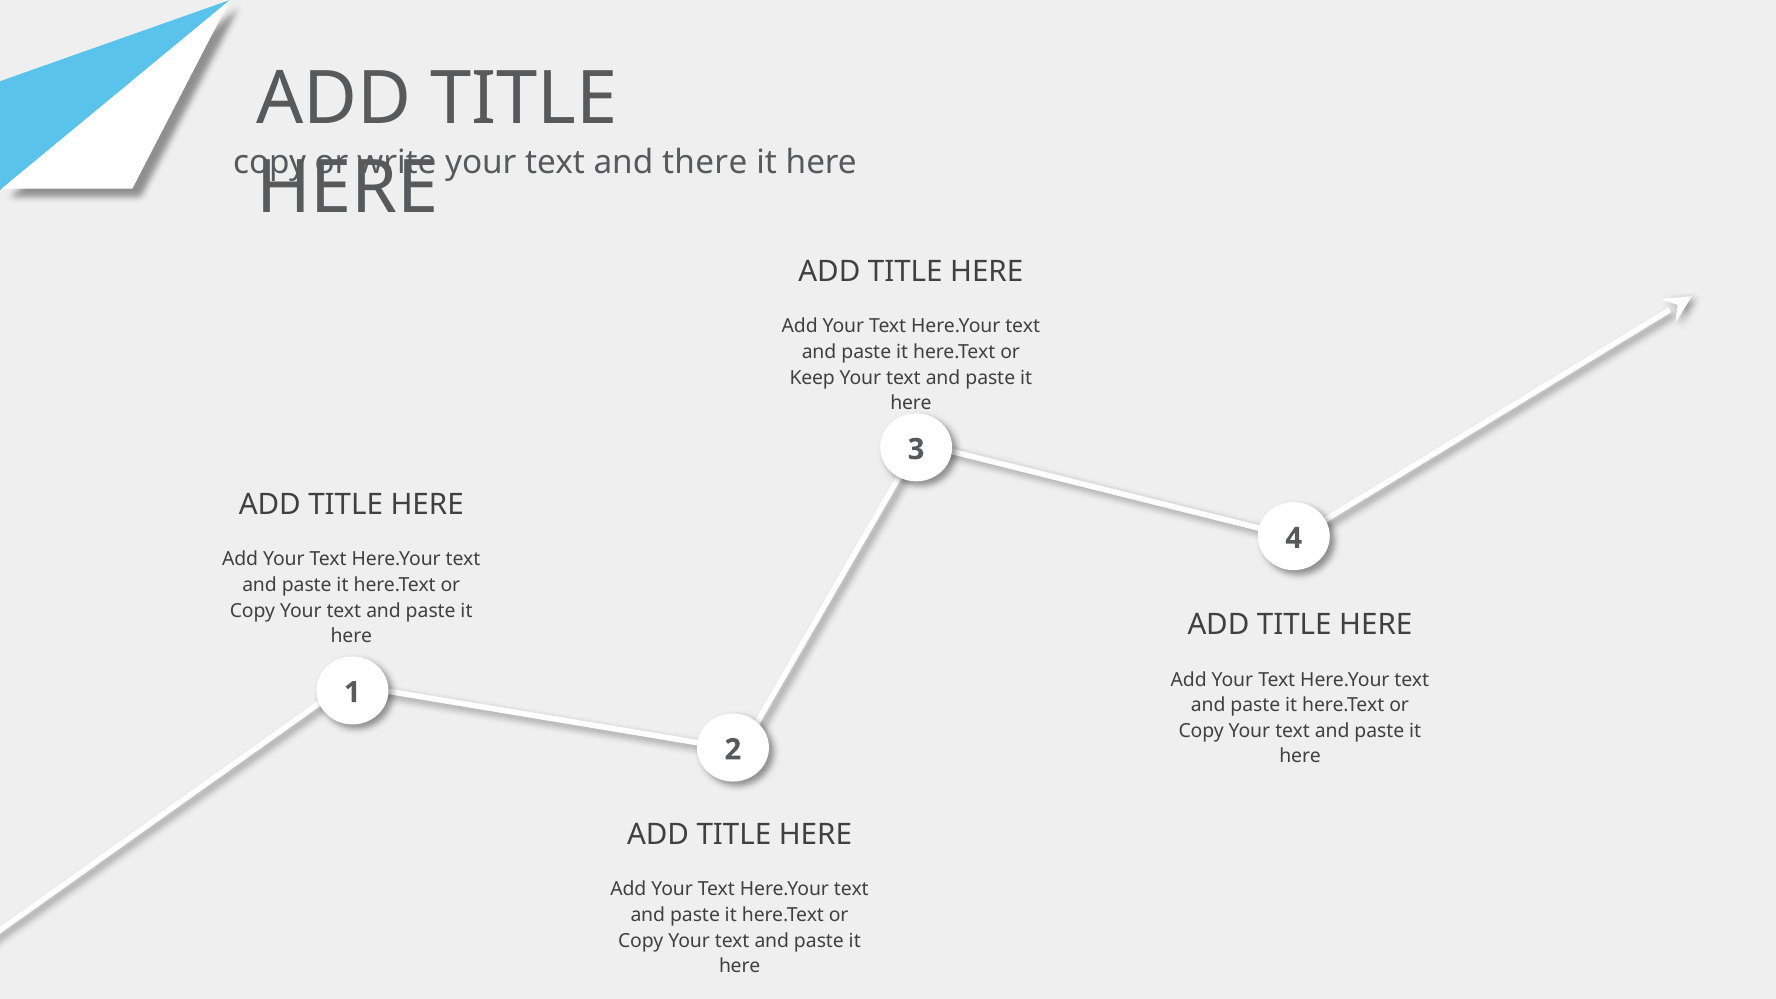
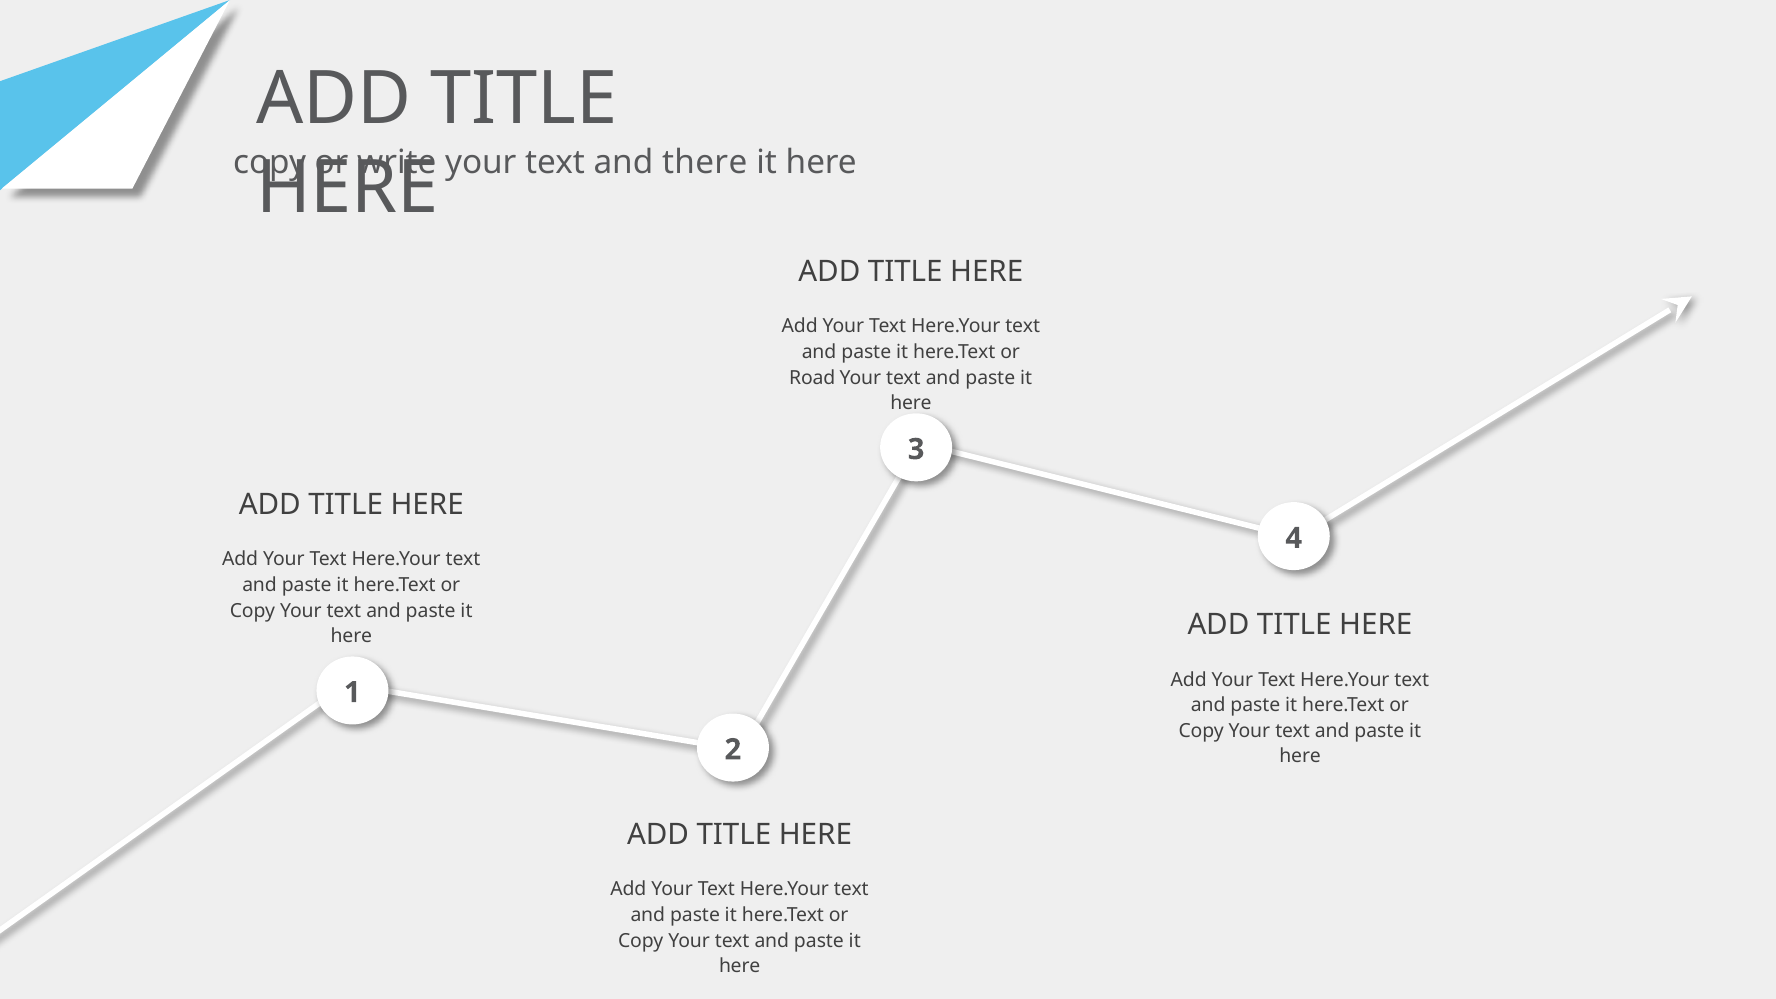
Keep: Keep -> Road
